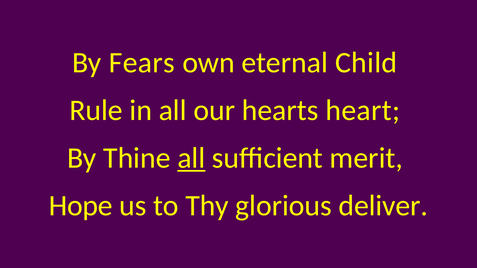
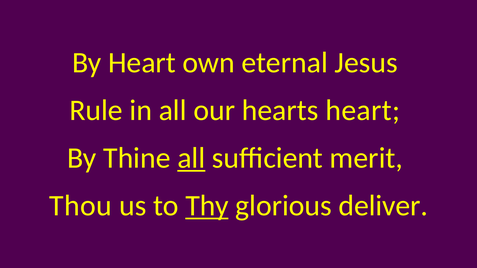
By Fears: Fears -> Heart
Child: Child -> Jesus
Hope: Hope -> Thou
Thy underline: none -> present
